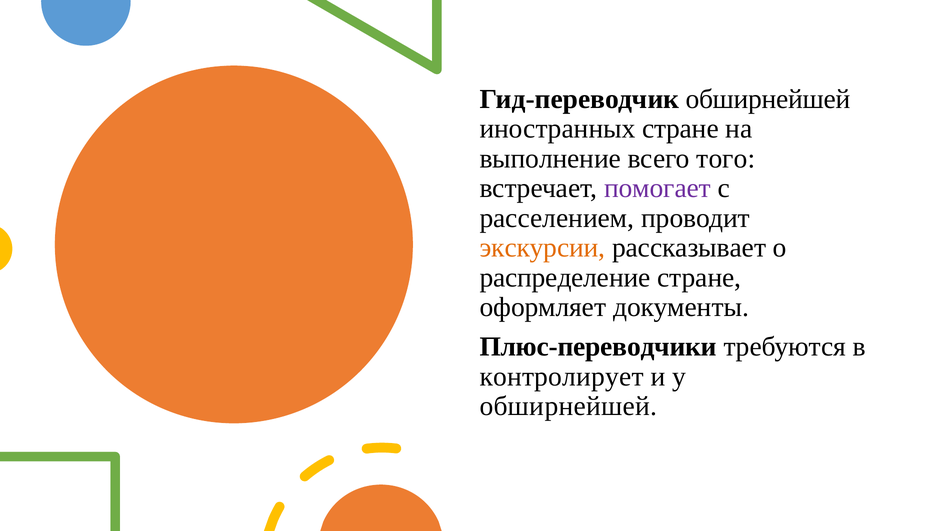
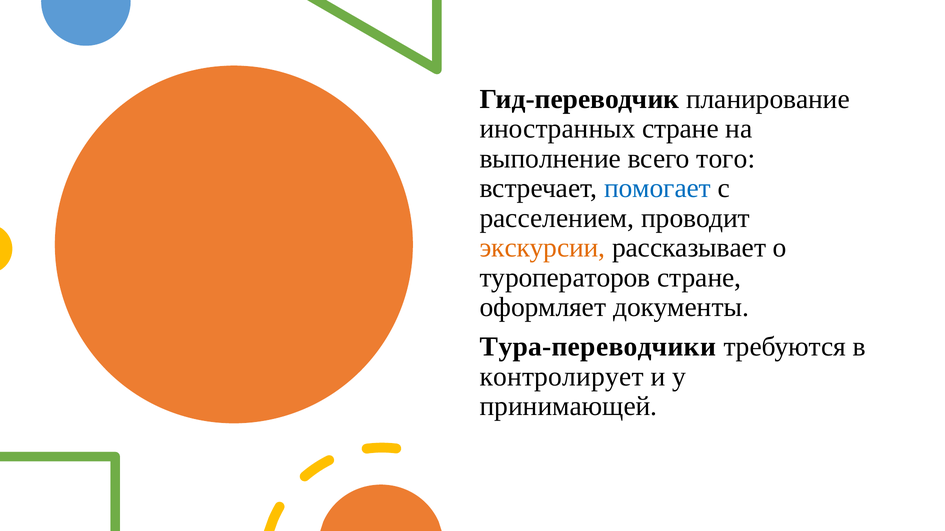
Гид-переводчик обширнейшей: обширнейшей -> планирование
помогает colour: purple -> blue
распределение: распределение -> туроператоров
Плюс-переводчики: Плюс-переводчики -> Тура-переводчики
обширнейшей at (568, 407): обширнейшей -> принимающей
